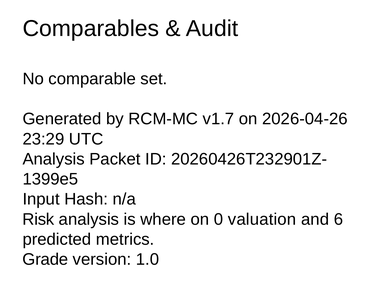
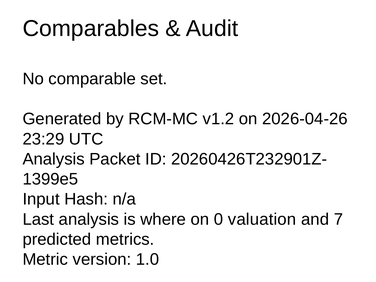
v1.7: v1.7 -> v1.2
Risk: Risk -> Last
6: 6 -> 7
Grade: Grade -> Metric
